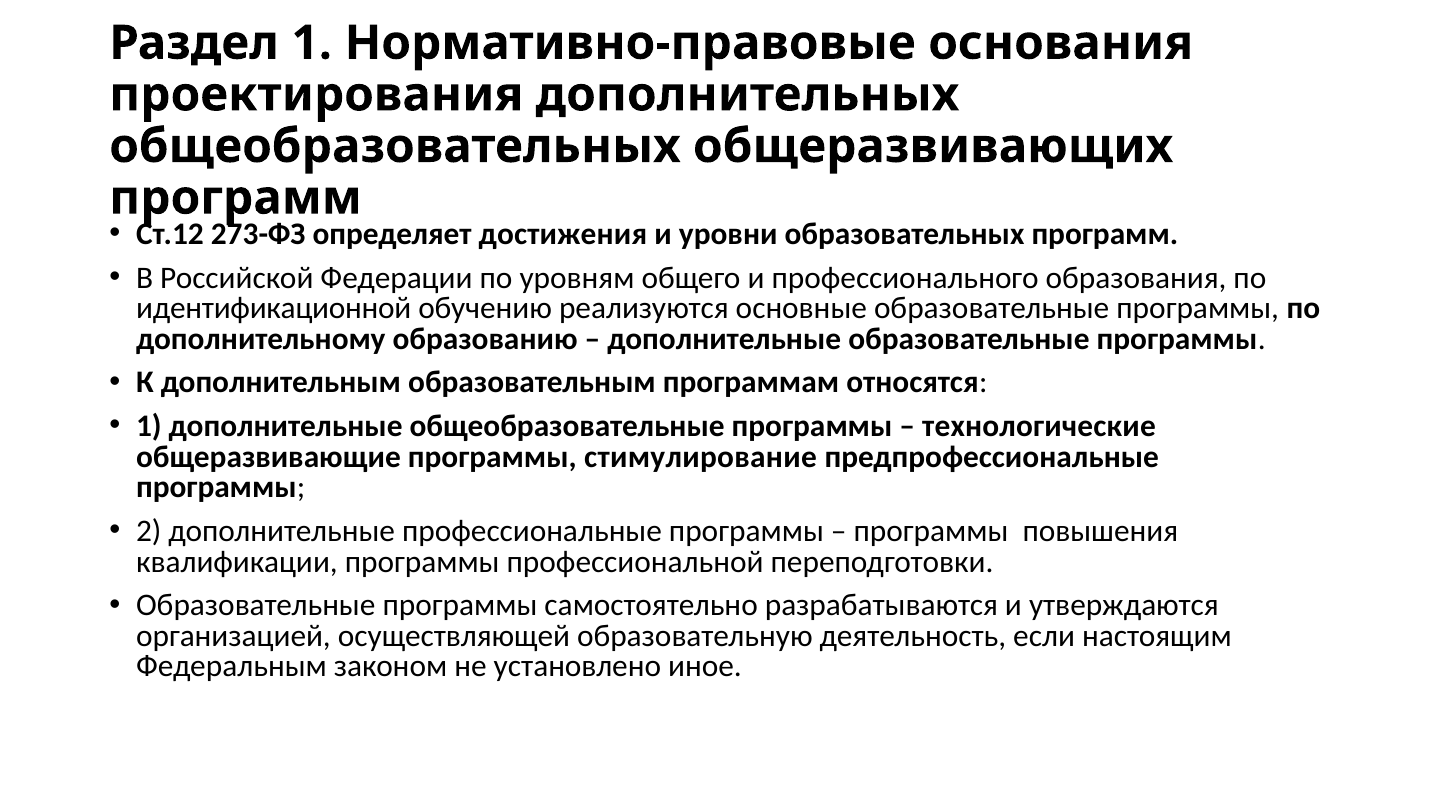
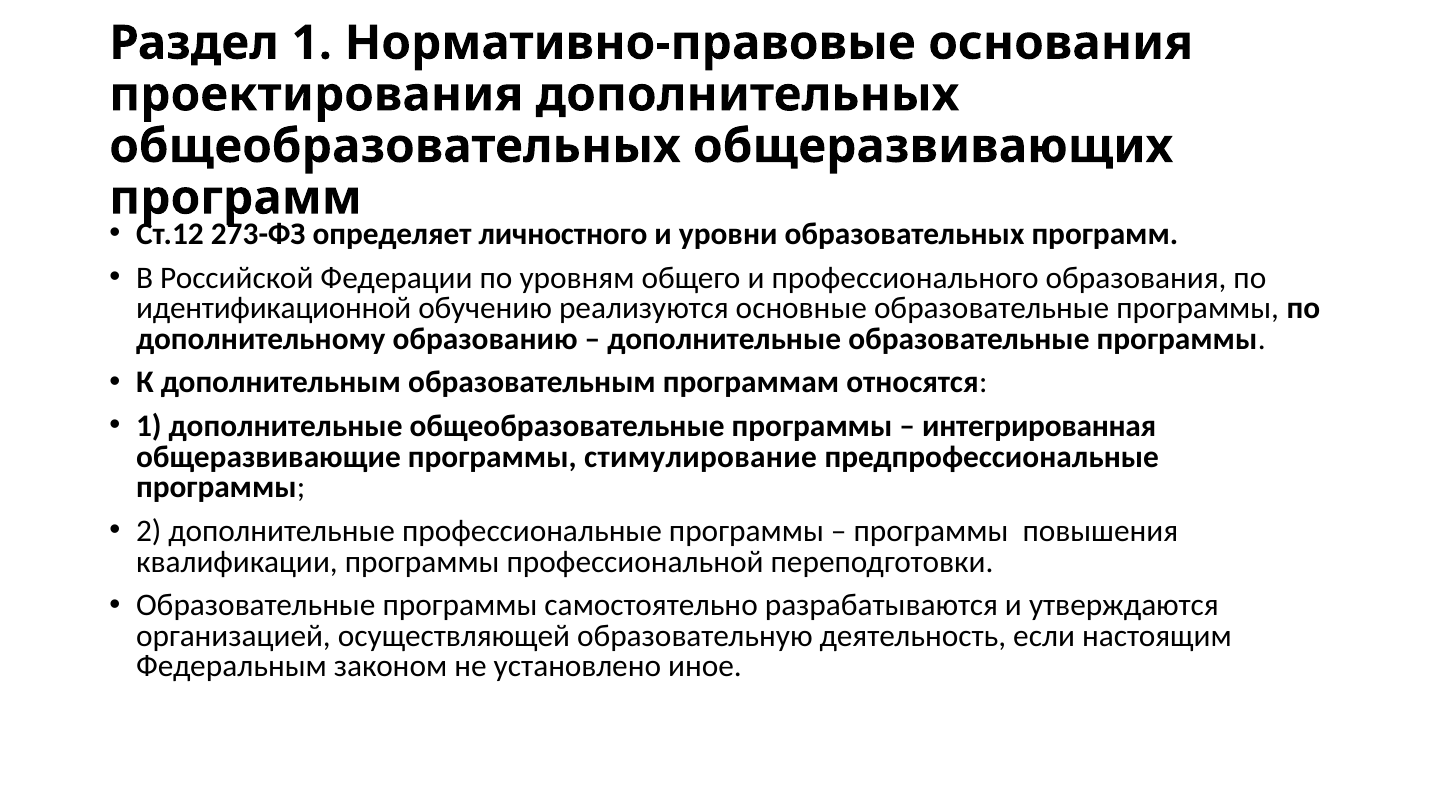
достижения: достижения -> личностного
технологические: технологические -> интегрированная
